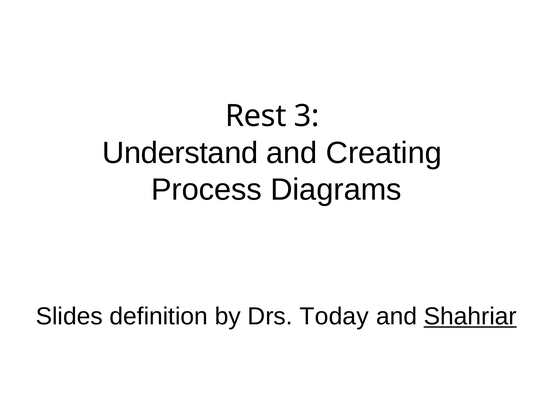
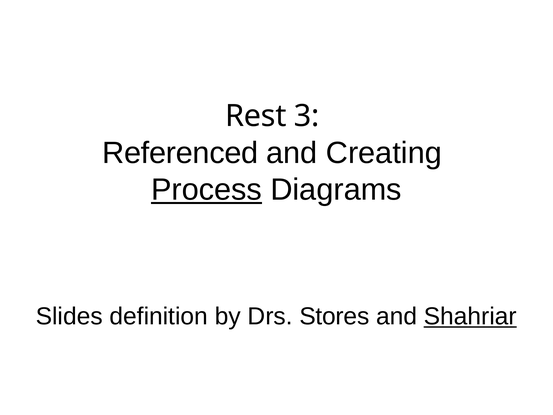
Understand: Understand -> Referenced
Process underline: none -> present
Today: Today -> Stores
